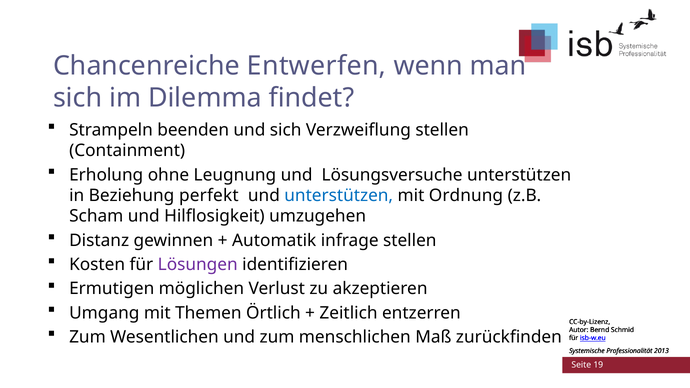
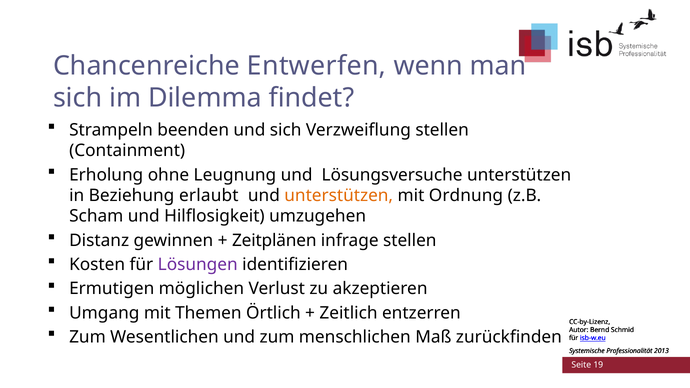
perfekt: perfekt -> erlaubt
unterstützen at (339, 196) colour: blue -> orange
Automatik: Automatik -> Zeitplänen
